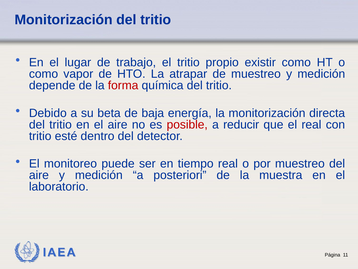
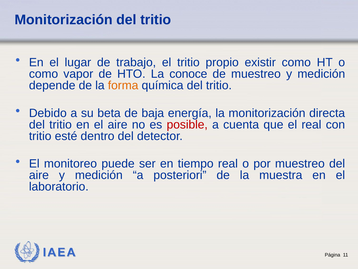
atrapar: atrapar -> conoce
forma colour: red -> orange
reducir: reducir -> cuenta
